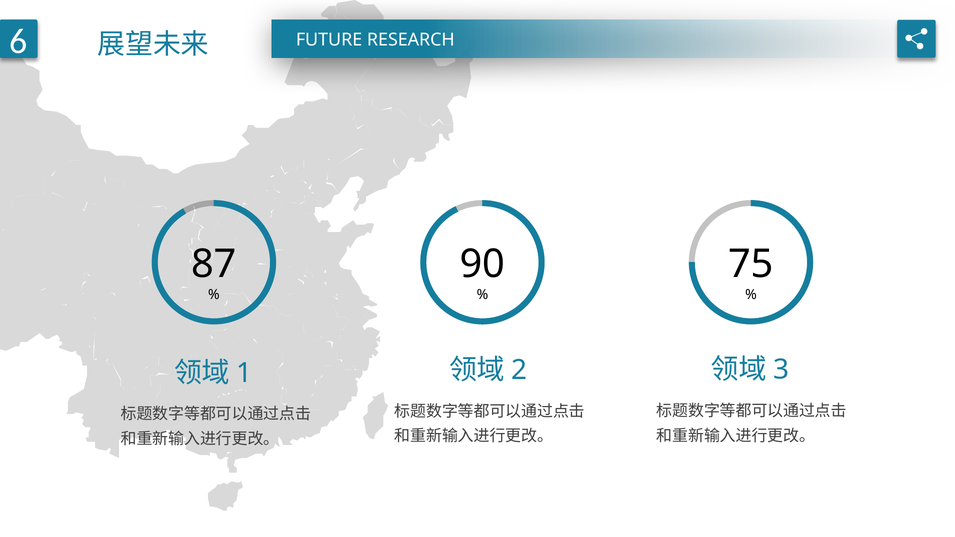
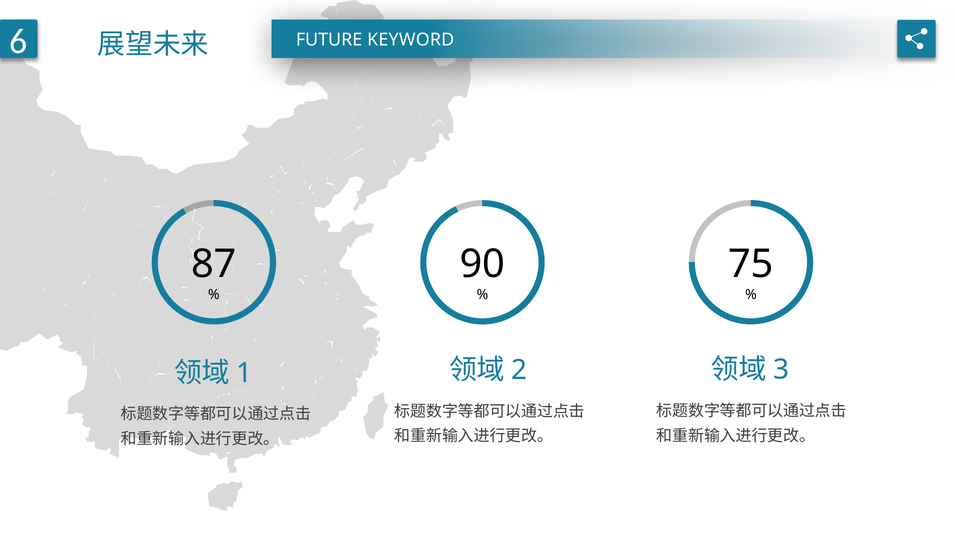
RESEARCH: RESEARCH -> KEYWORD
